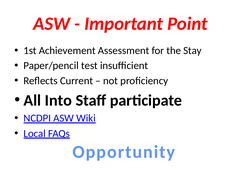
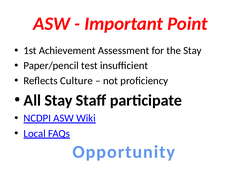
Current: Current -> Culture
All Into: Into -> Stay
